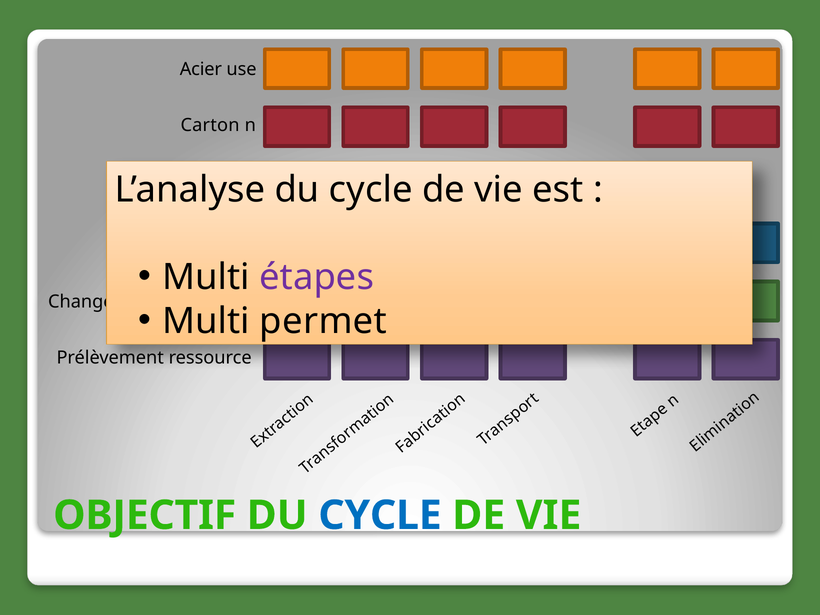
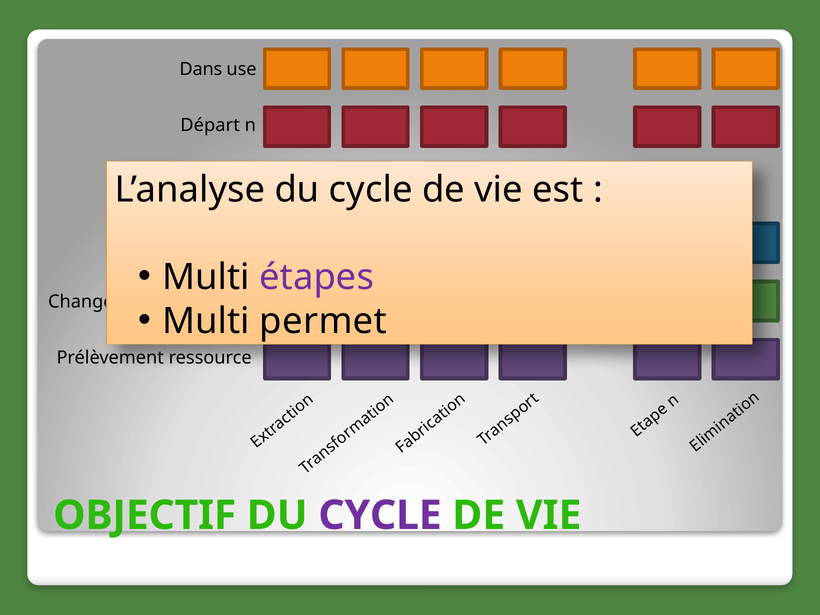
Acier: Acier -> Dans
Carton: Carton -> Départ
CYCLE at (380, 515) colour: blue -> purple
